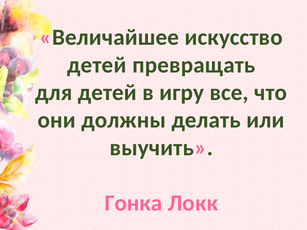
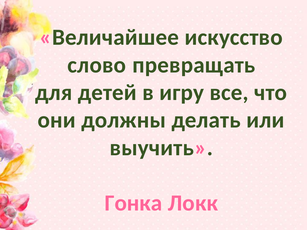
детей at (97, 65): детей -> слово
